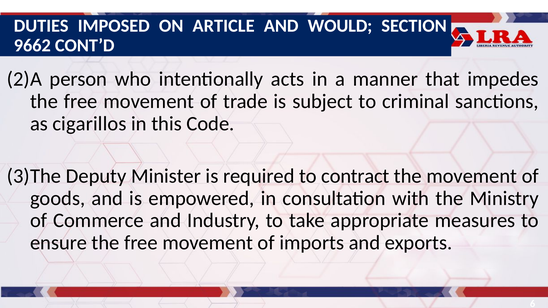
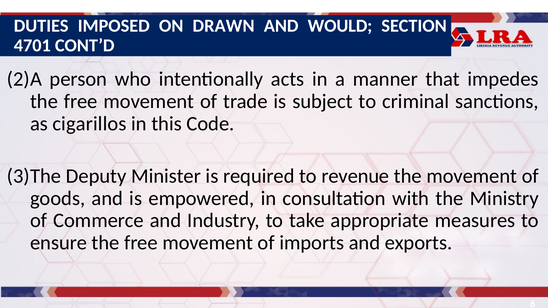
ARTICLE: ARTICLE -> DRAWN
9662: 9662 -> 4701
contract: contract -> revenue
